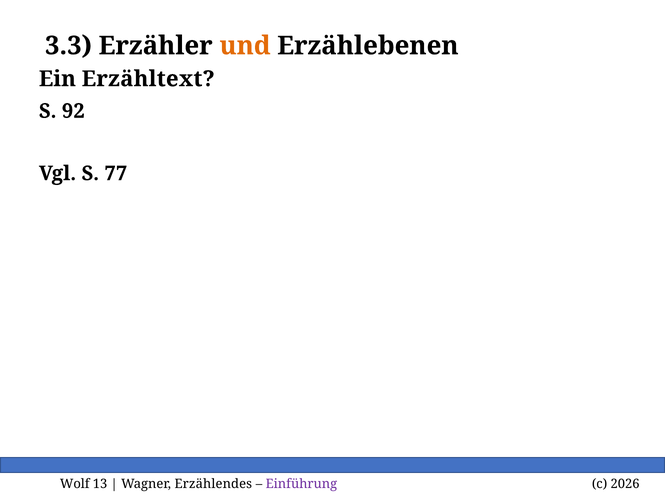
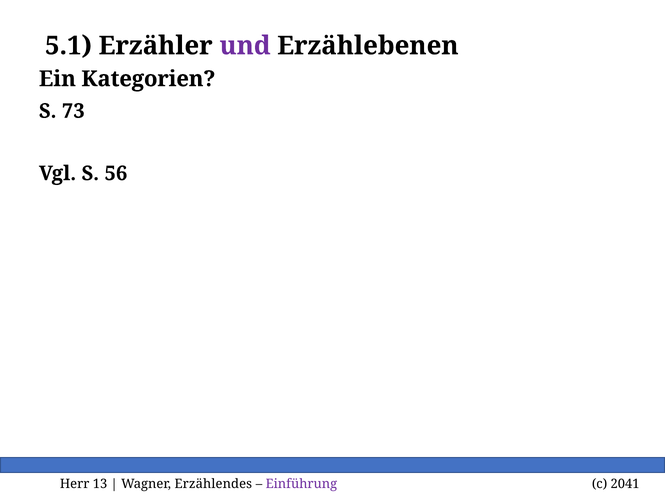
3.3: 3.3 -> 5.1
und colour: orange -> purple
Erzähltext: Erzähltext -> Kategorien
92: 92 -> 73
77: 77 -> 56
Wolf: Wolf -> Herr
2026: 2026 -> 2041
